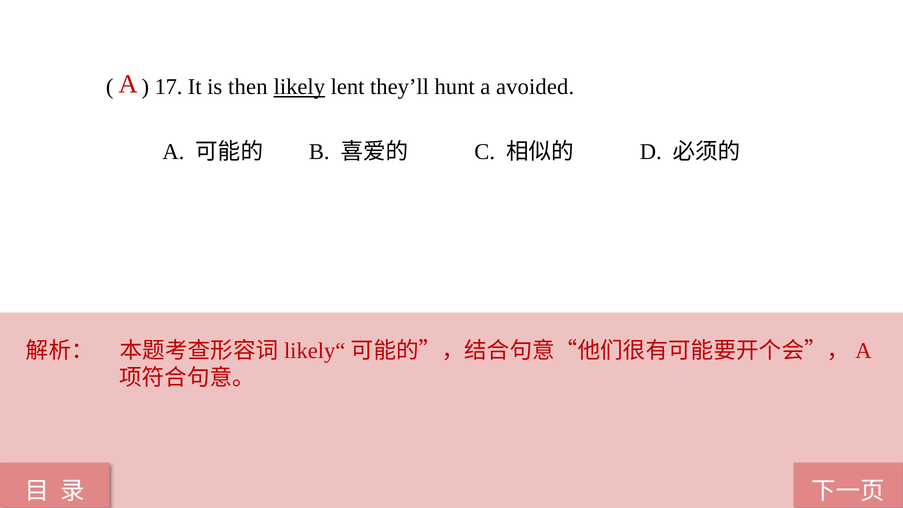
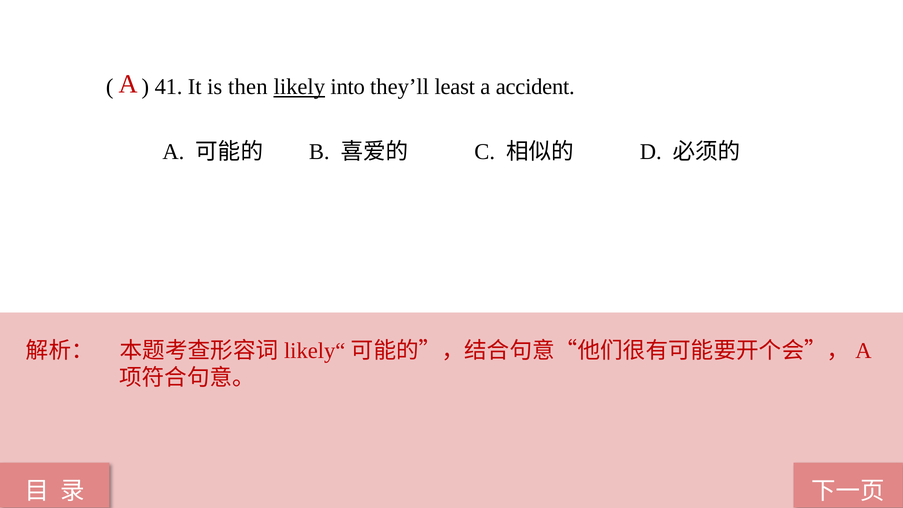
17: 17 -> 41
lent: lent -> into
hunt: hunt -> least
avoided: avoided -> accident
